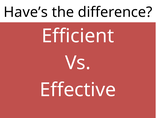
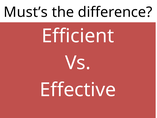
Have’s: Have’s -> Must’s
